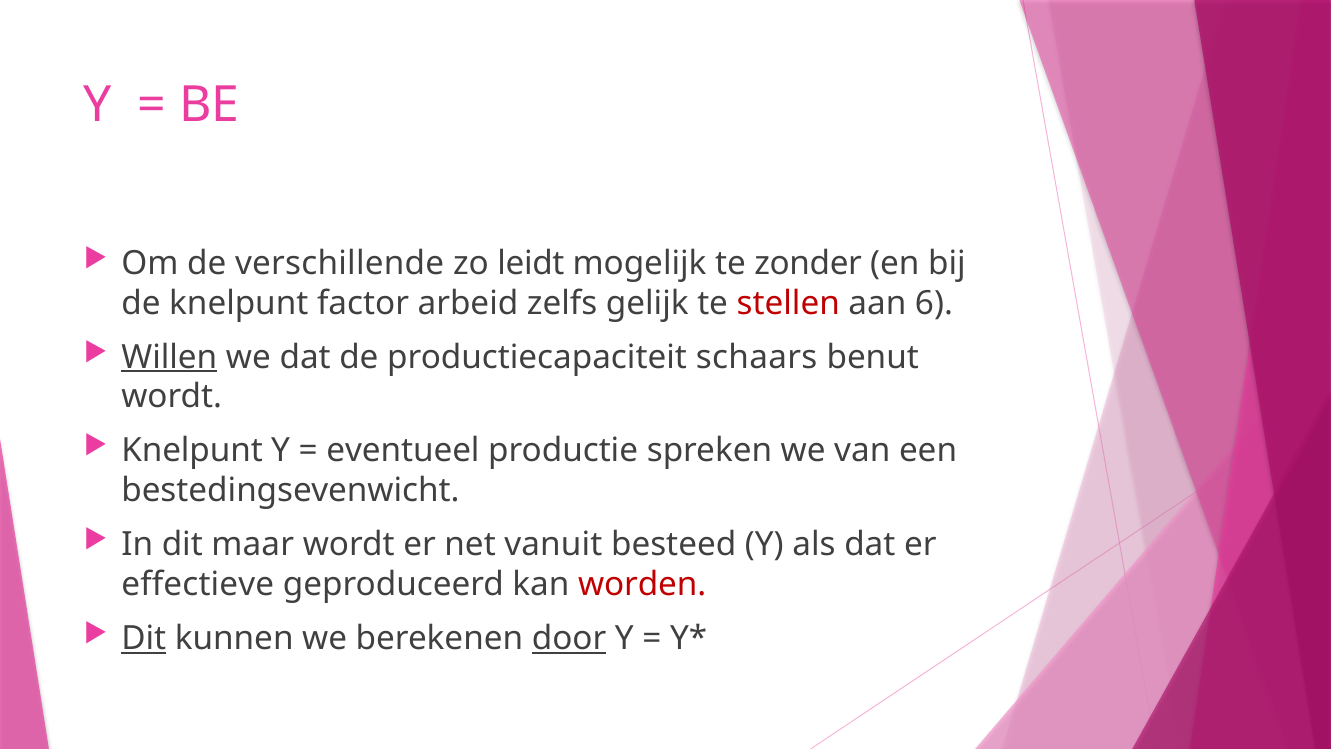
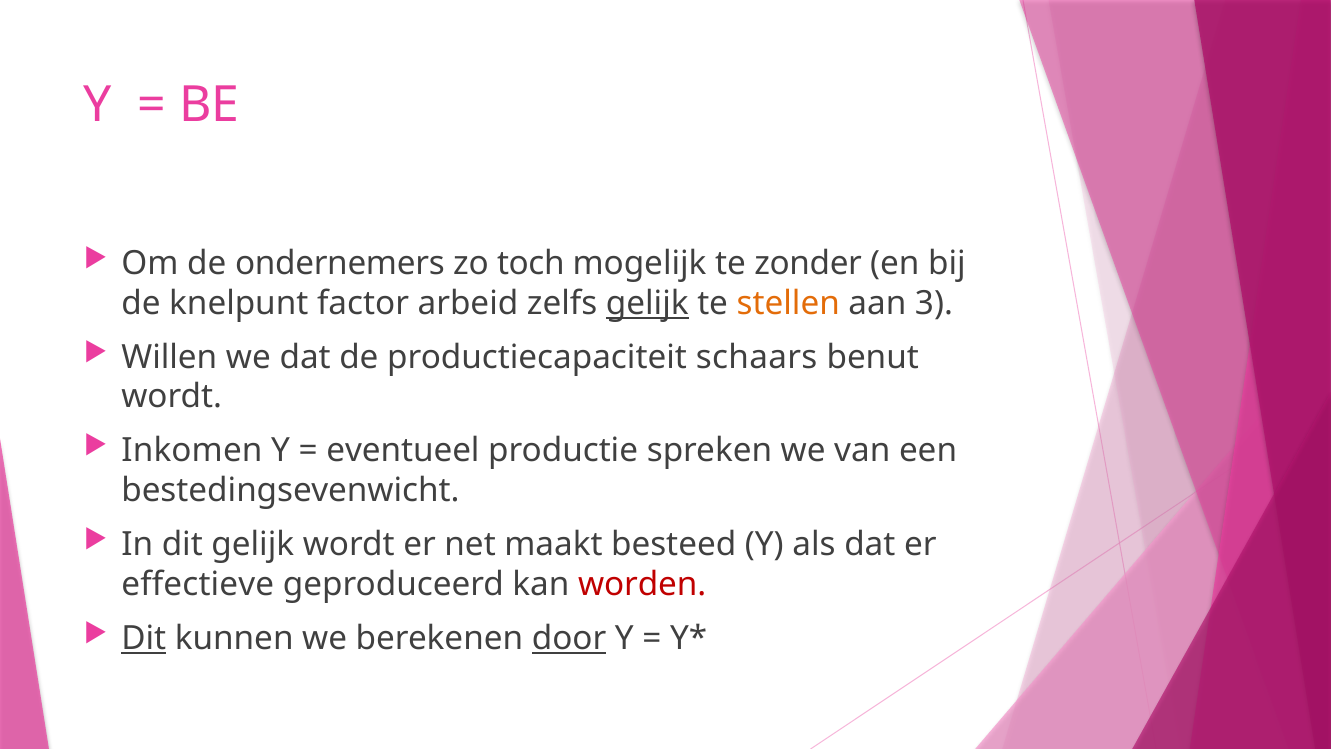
verschillende: verschillende -> ondernemers
leidt: leidt -> toch
gelijk at (647, 303) underline: none -> present
stellen colour: red -> orange
6: 6 -> 3
Willen underline: present -> none
Knelpunt at (192, 451): Knelpunt -> Inkomen
dit maar: maar -> gelijk
vanuit: vanuit -> maakt
